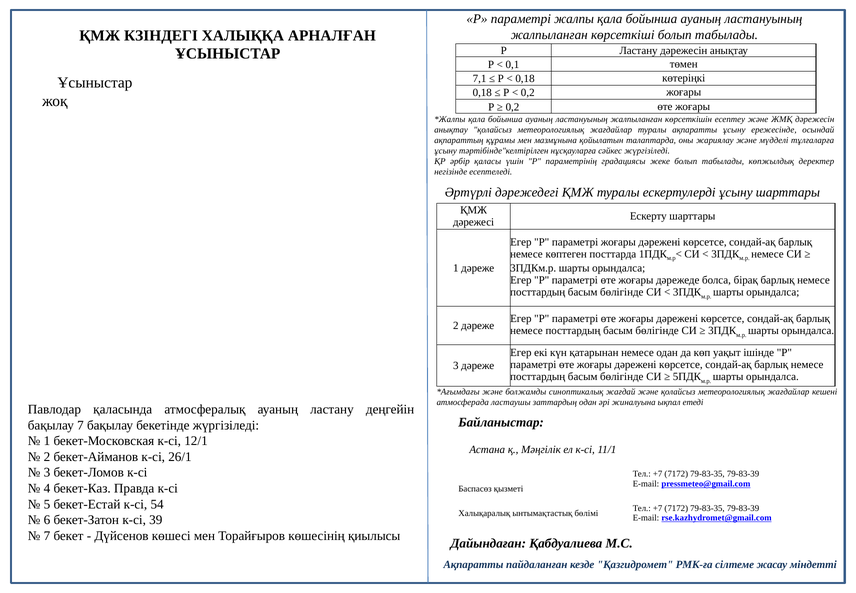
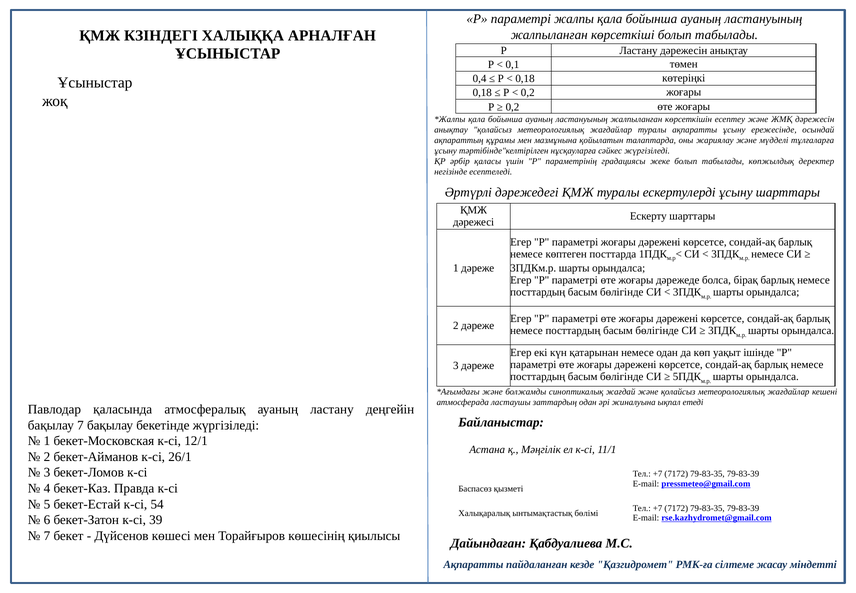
7,1: 7,1 -> 0,4
